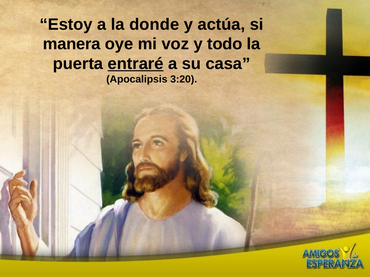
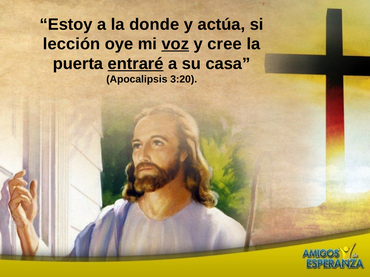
manera: manera -> lección
voz underline: none -> present
todo: todo -> cree
